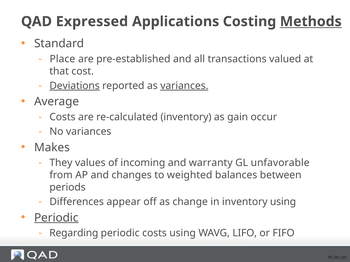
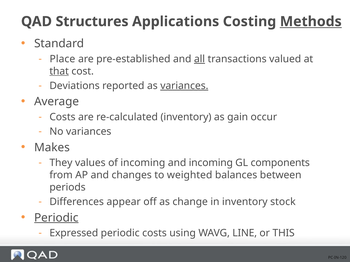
Expressed: Expressed -> Structures
all underline: none -> present
that underline: none -> present
Deviations underline: present -> none
and warranty: warranty -> incoming
unfavorable: unfavorable -> components
inventory using: using -> stock
Regarding: Regarding -> Expressed
LIFO: LIFO -> LINE
FIFO: FIFO -> THIS
